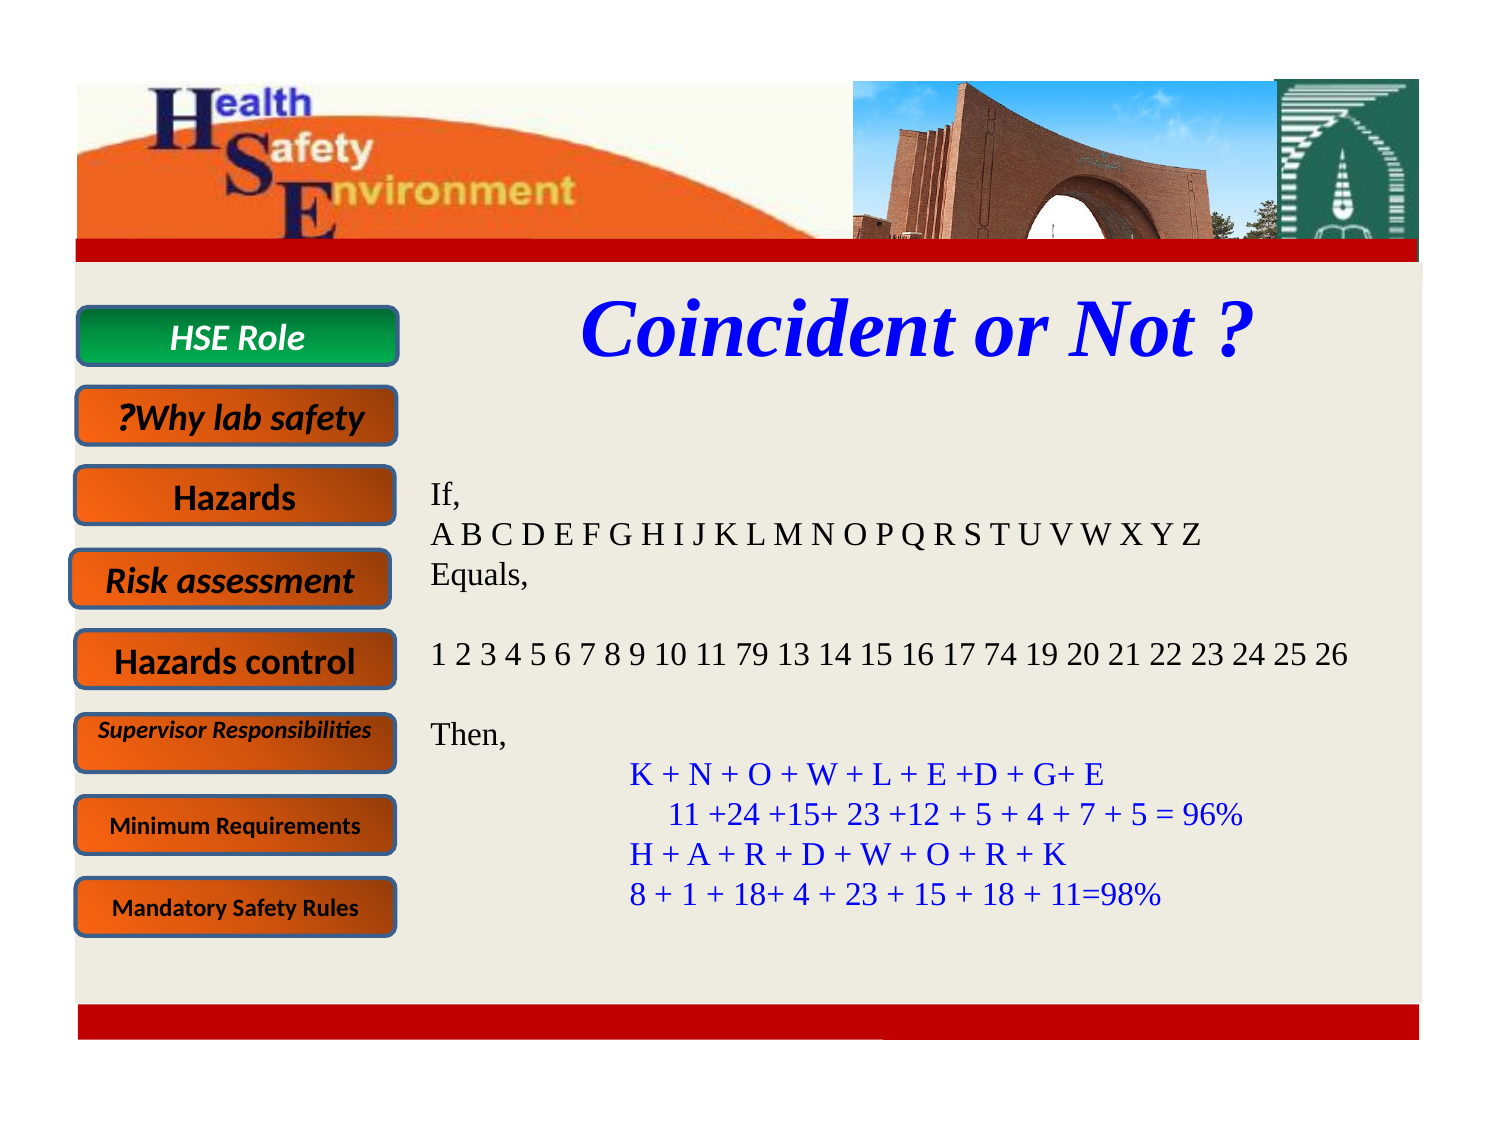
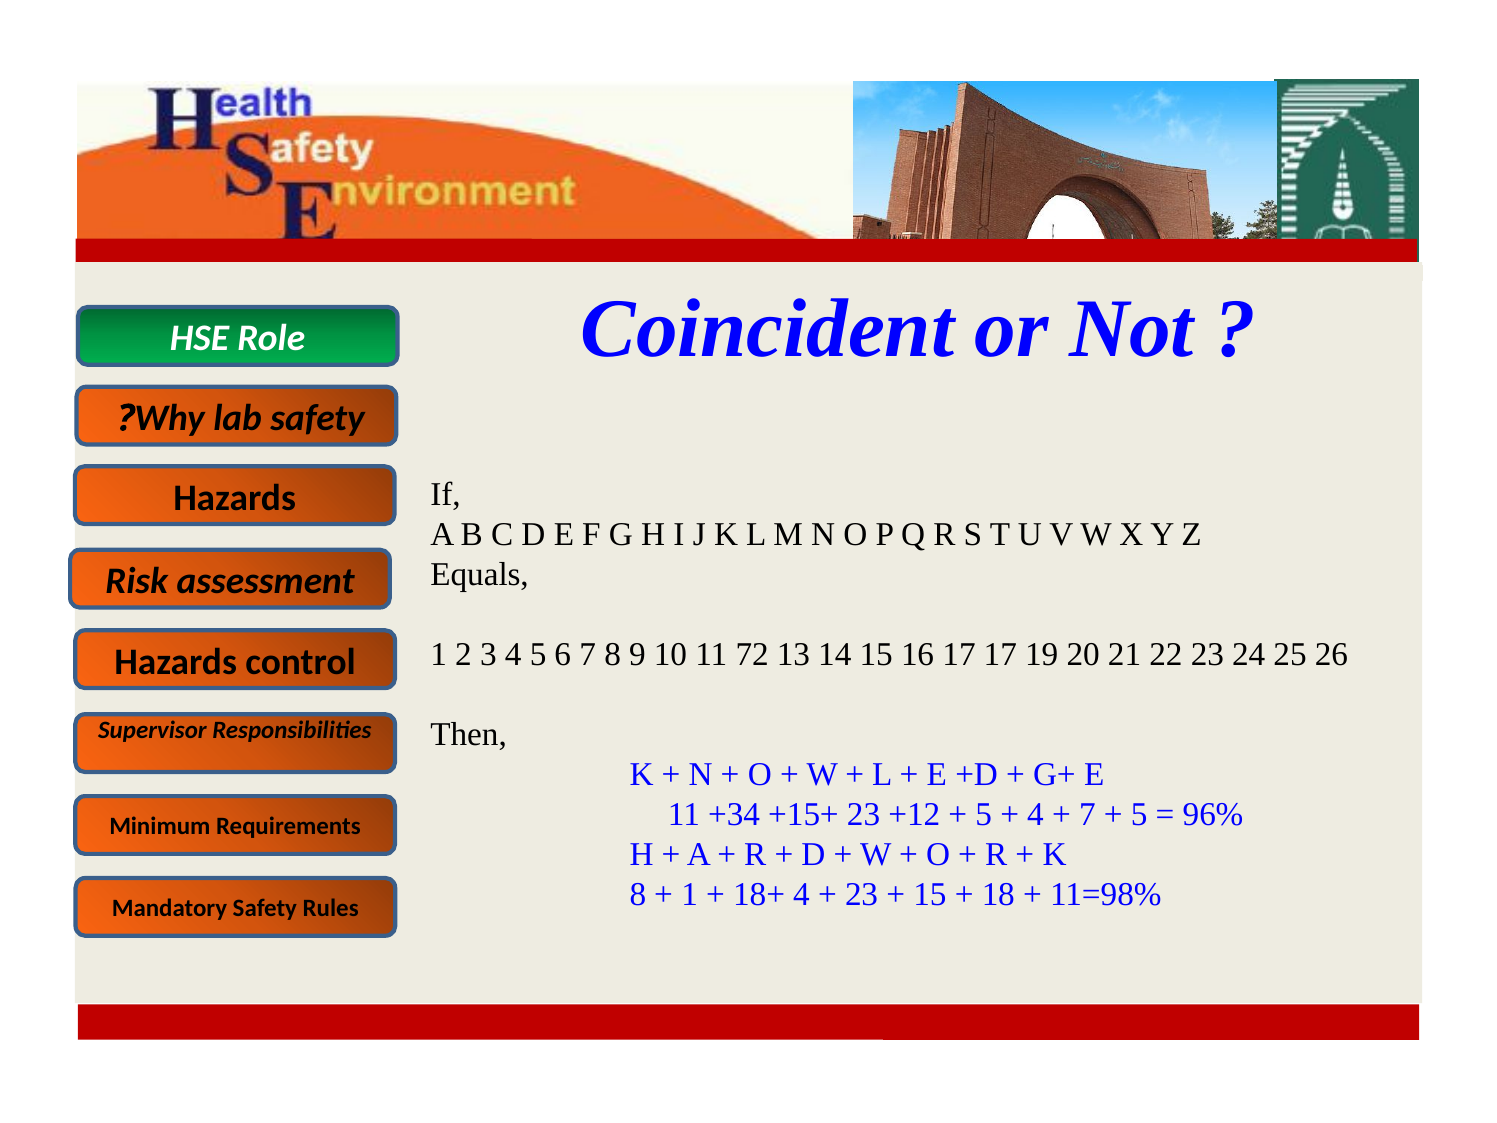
79: 79 -> 72
17 74: 74 -> 17
+24: +24 -> +34
